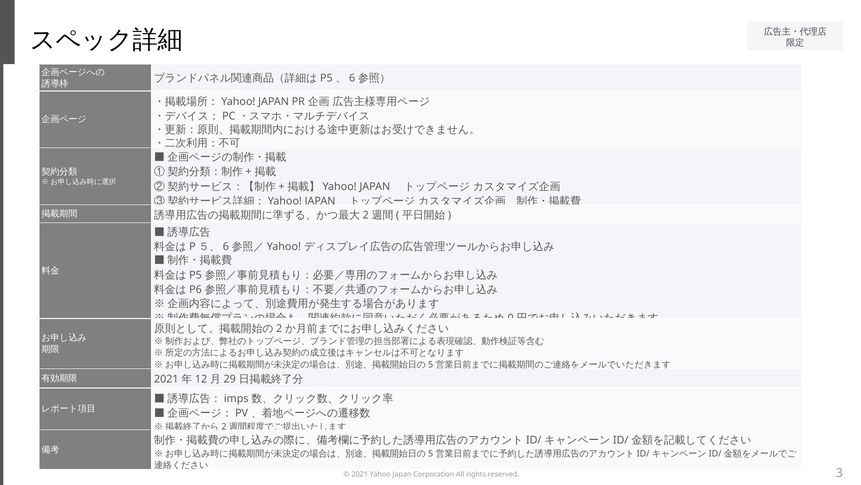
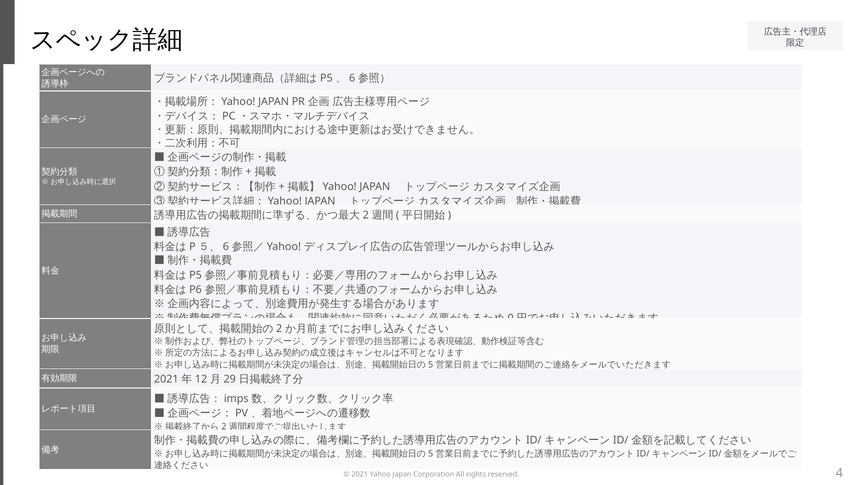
3: 3 -> 4
